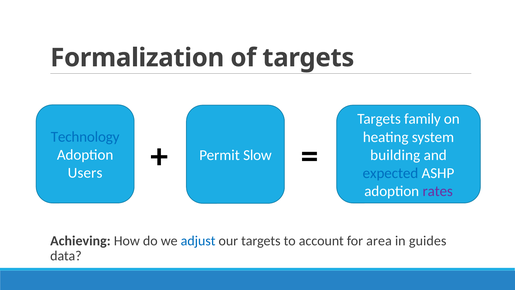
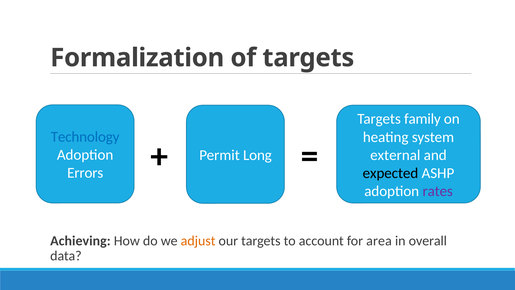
building: building -> external
Users: Users -> Errors
Slow: Slow -> Long
expected colour: blue -> black
adjust colour: blue -> orange
guides: guides -> overall
